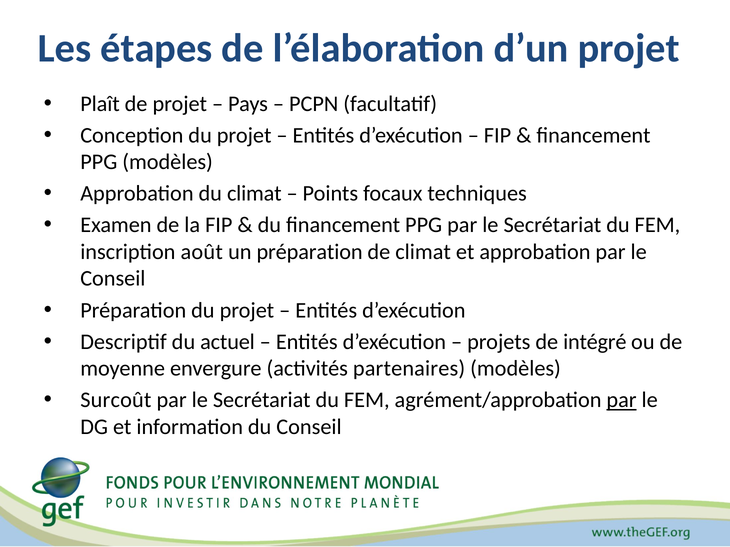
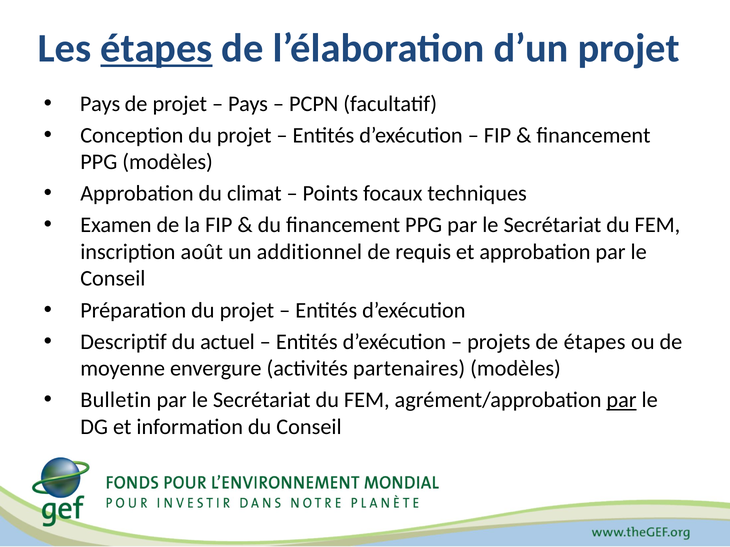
étapes at (156, 48) underline: none -> present
Plaît at (100, 104): Plaît -> Pays
un préparation: préparation -> additionnel
de climat: climat -> requis
de intégré: intégré -> étapes
Surcoût: Surcoût -> Bulletin
